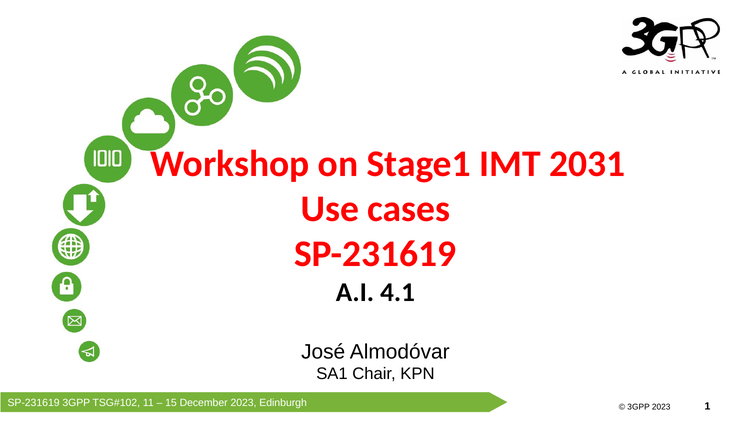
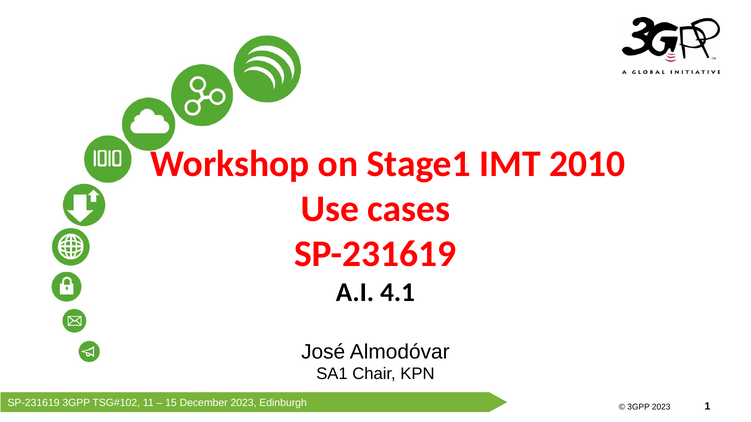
2031: 2031 -> 2010
